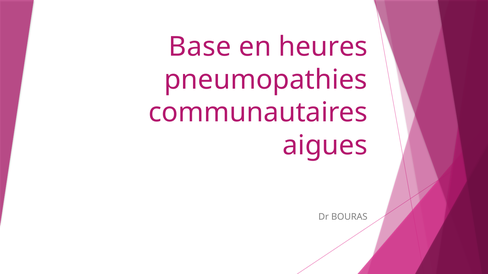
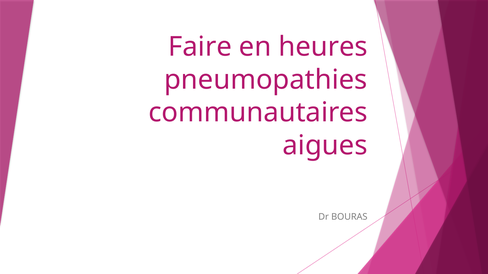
Base: Base -> Faire
